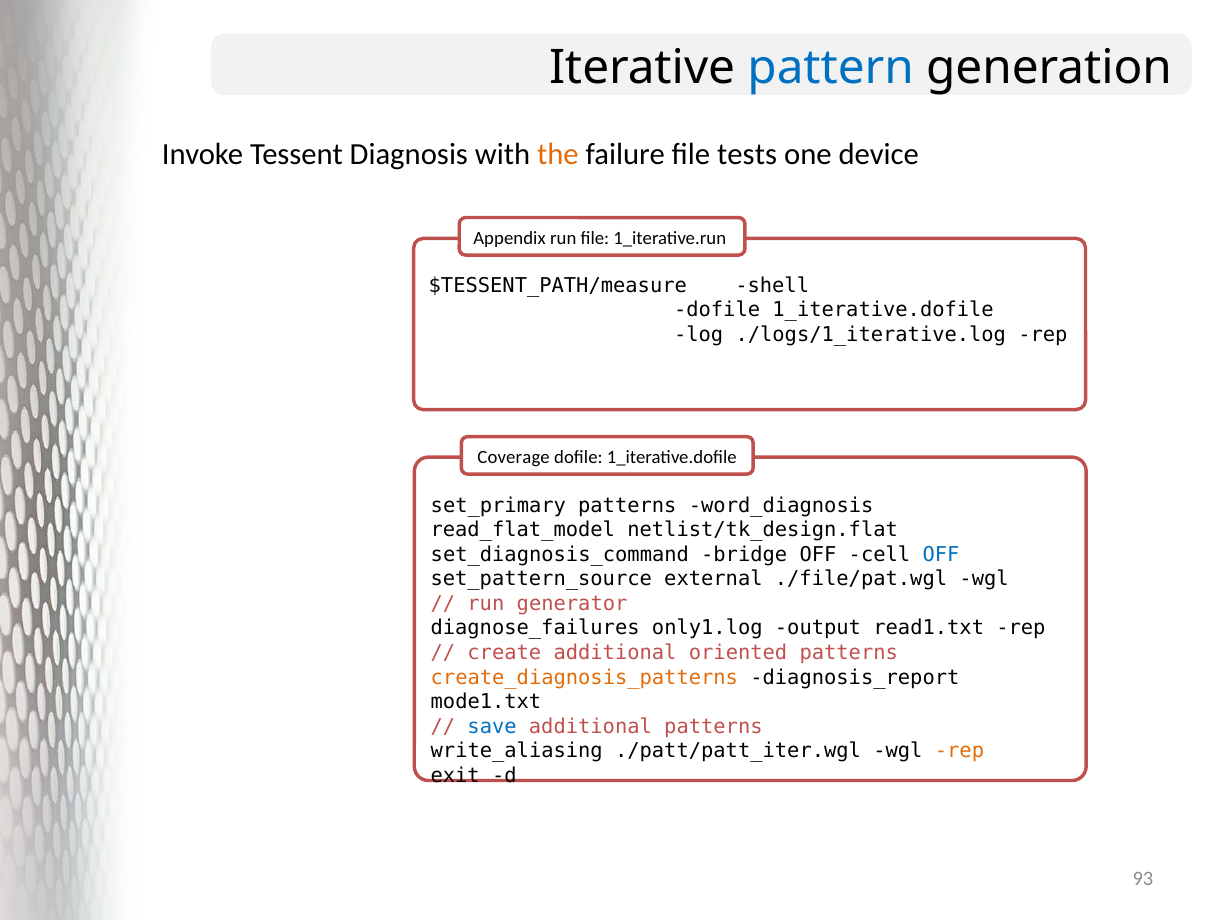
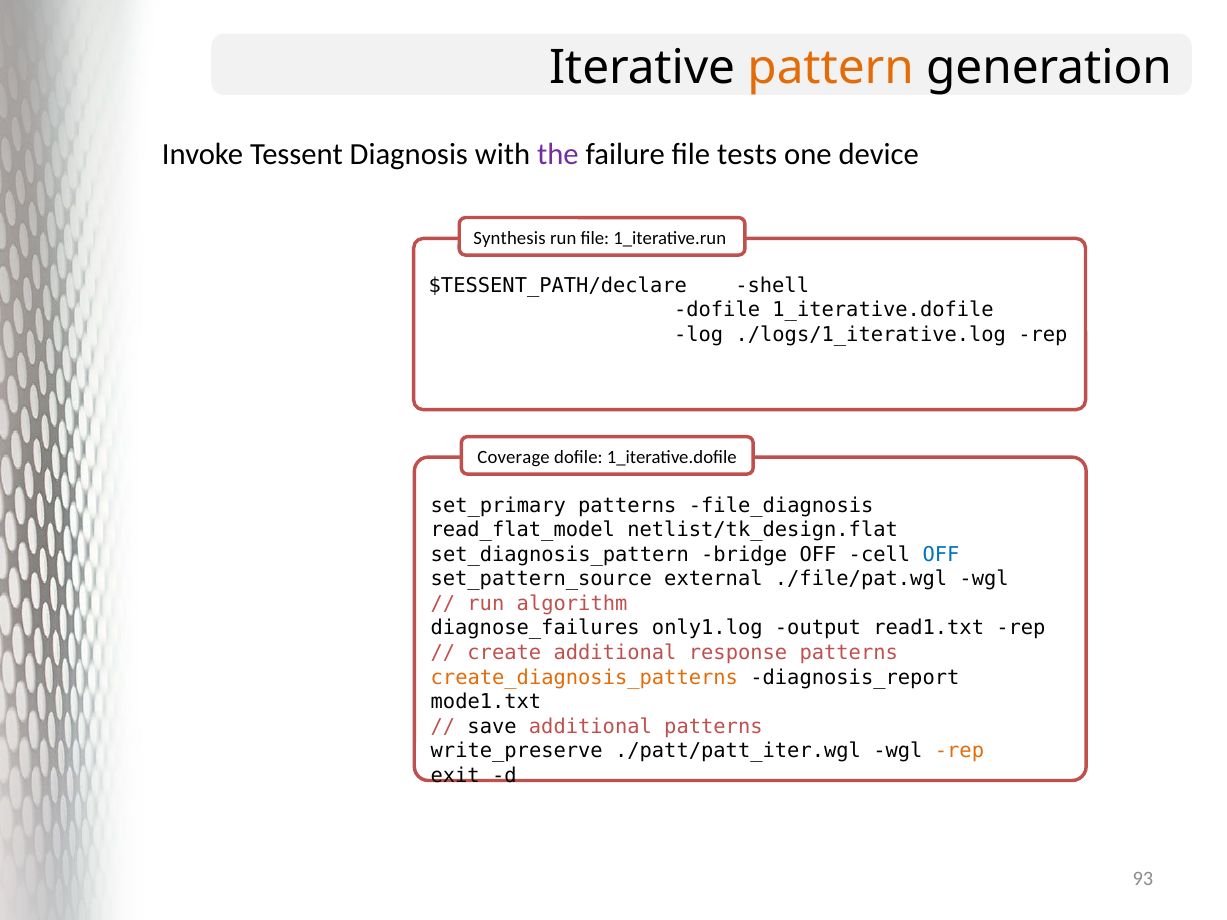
pattern colour: blue -> orange
the colour: orange -> purple
Appendix: Appendix -> Synthesis
$TESSENT_PATH/measure: $TESSENT_PATH/measure -> $TESSENT_PATH/declare
word_diagnosis: word_diagnosis -> file_diagnosis
set_diagnosis_command: set_diagnosis_command -> set_diagnosis_pattern
generator: generator -> algorithm
oriented: oriented -> response
save colour: blue -> black
write_aliasing: write_aliasing -> write_preserve
